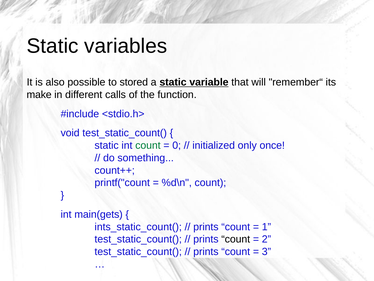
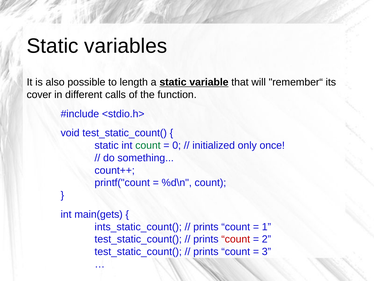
stored: stored -> length
make: make -> cover
count at (236, 239) colour: black -> red
